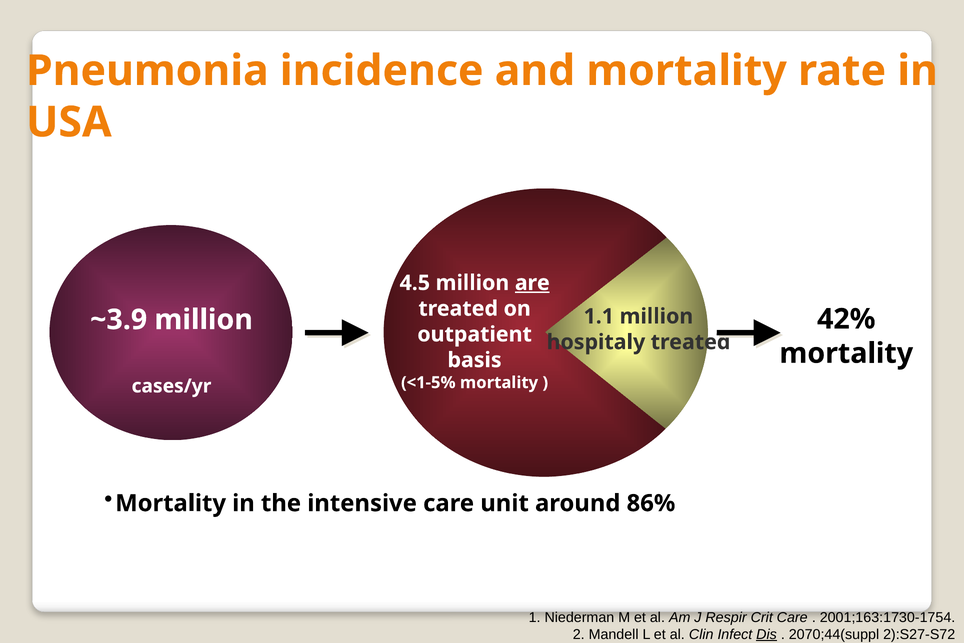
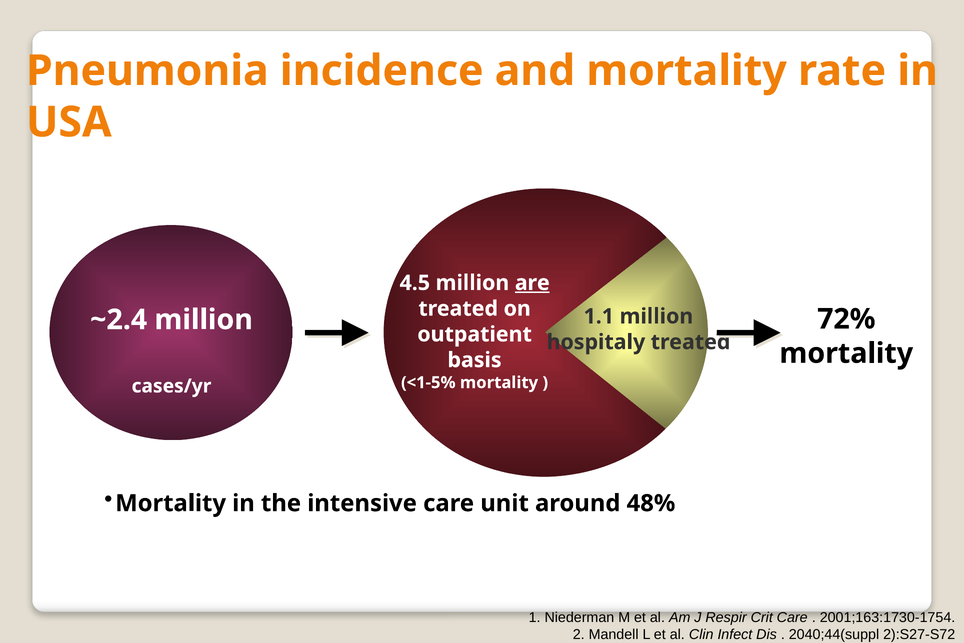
42%: 42% -> 72%
~3.9: ~3.9 -> ~2.4
86%: 86% -> 48%
Dis underline: present -> none
2070;44(suppl: 2070;44(suppl -> 2040;44(suppl
